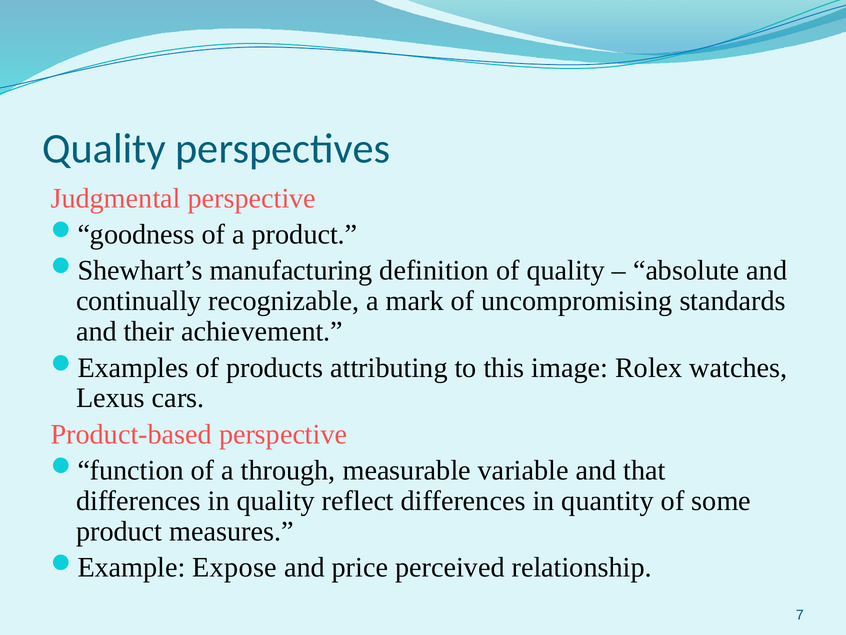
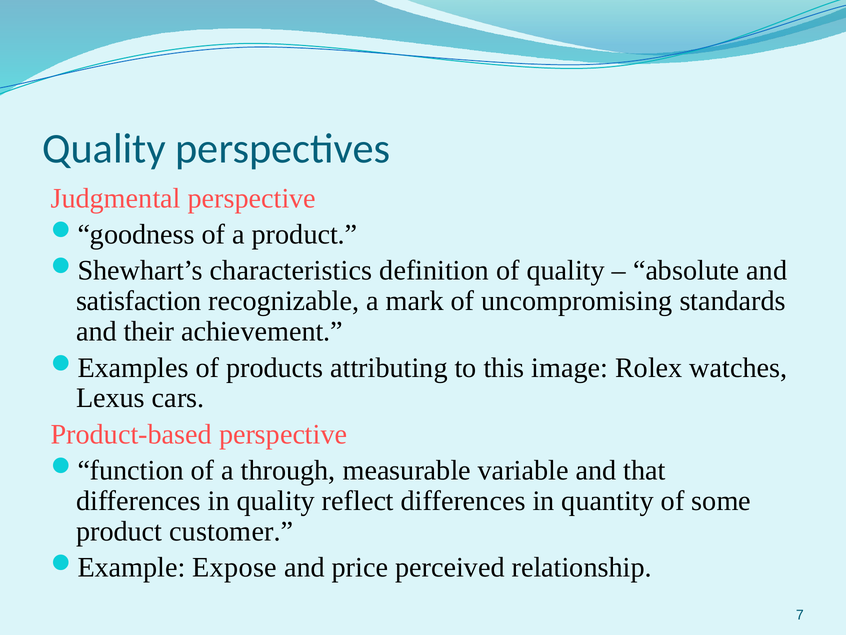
manufacturing: manufacturing -> characteristics
continually: continually -> satisfaction
measures: measures -> customer
